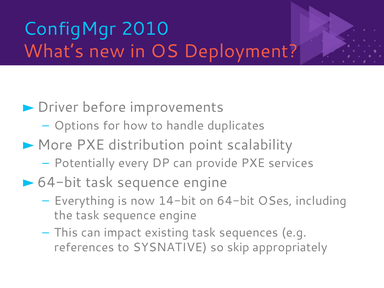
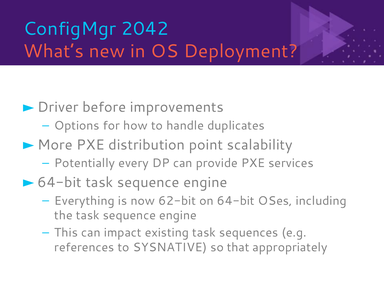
2010: 2010 -> 2042
14-bit: 14-bit -> 62-bit
skip: skip -> that
